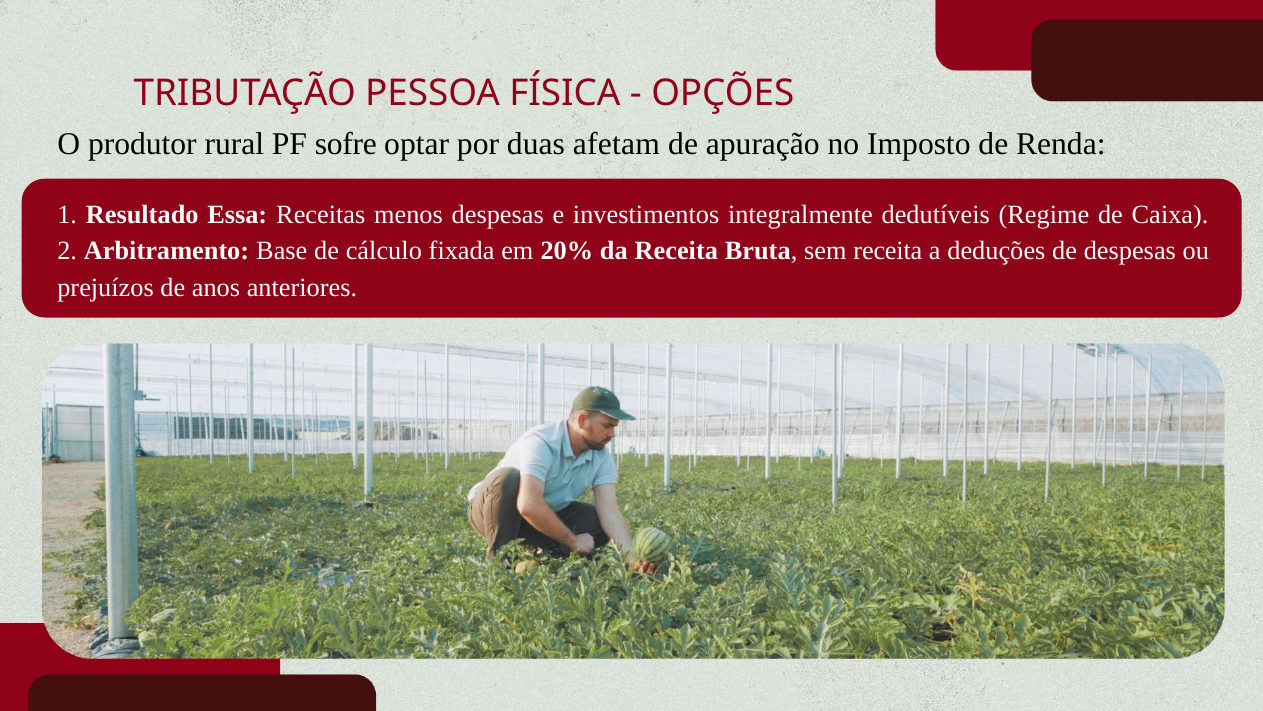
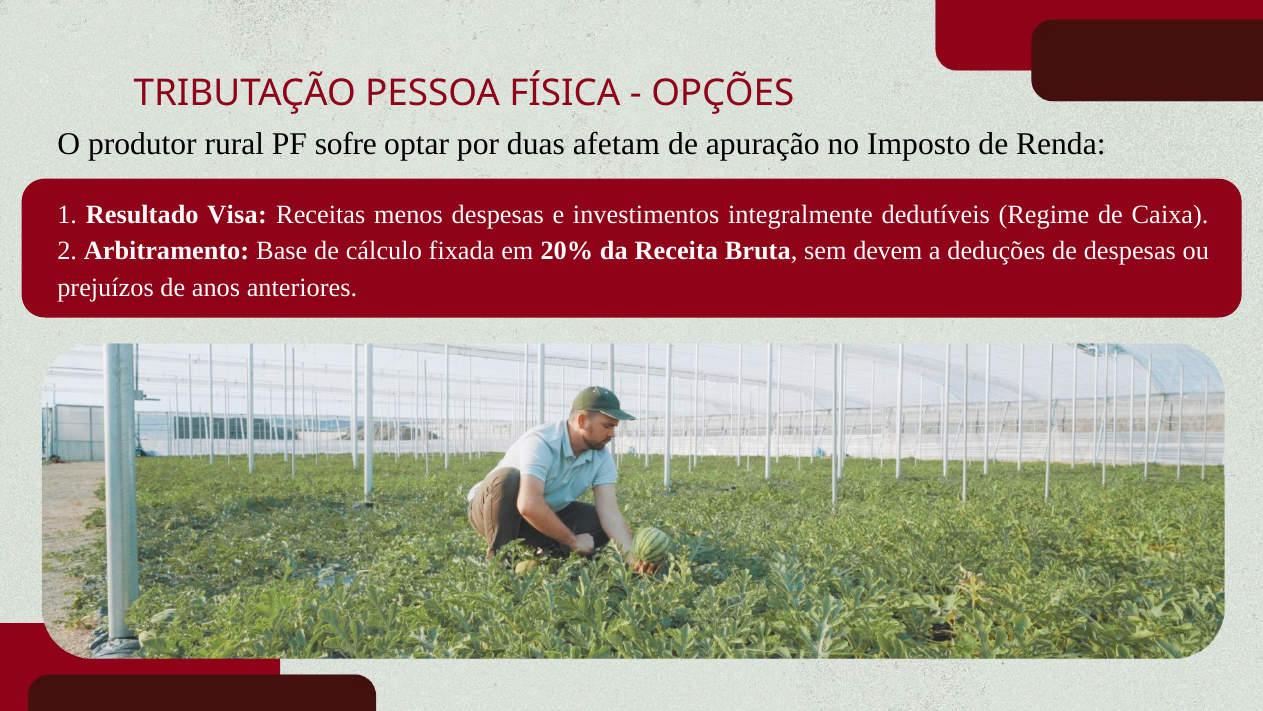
Essa: Essa -> Visa
sem receita: receita -> devem
